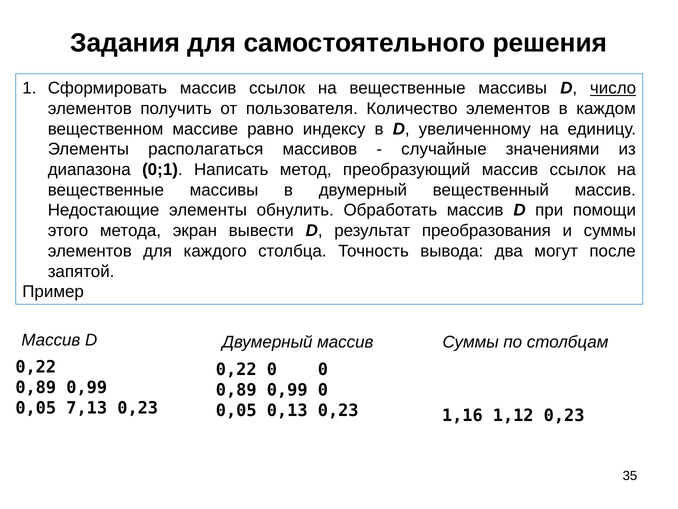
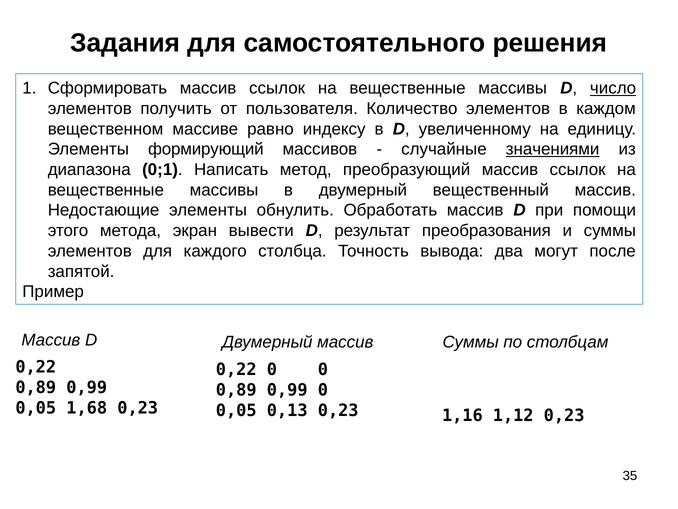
располагаться: располагаться -> формирующий
значениями underline: none -> present
7,13: 7,13 -> 1,68
